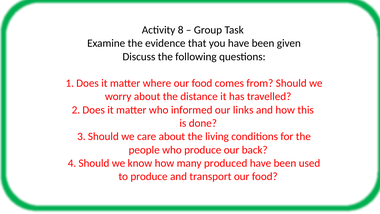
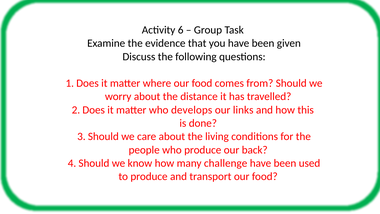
8: 8 -> 6
informed: informed -> develops
produced: produced -> challenge
